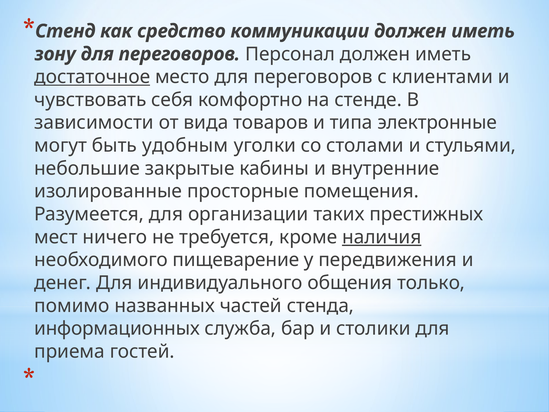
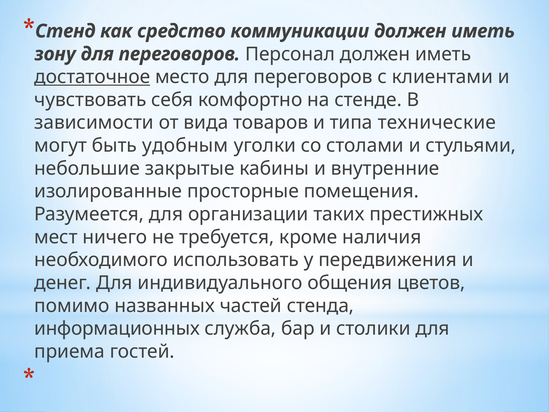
электронные: электронные -> технические
наличия underline: present -> none
пищеварение: пищеварение -> использовать
только: только -> цветов
